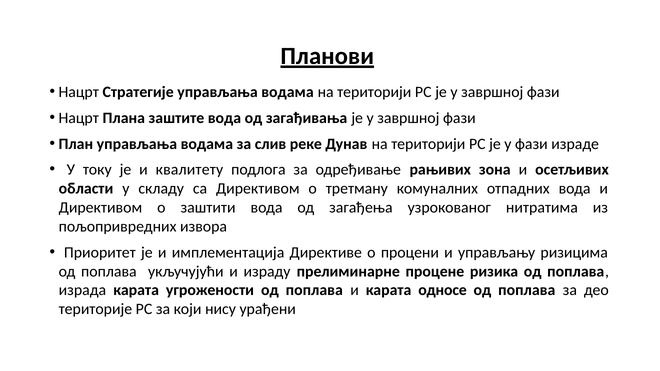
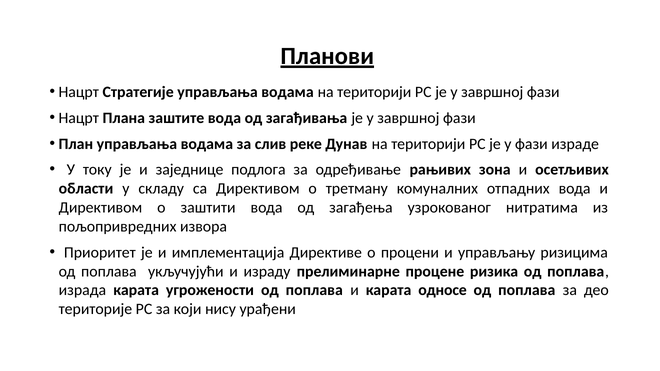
квалитету: квалитету -> заједнице
